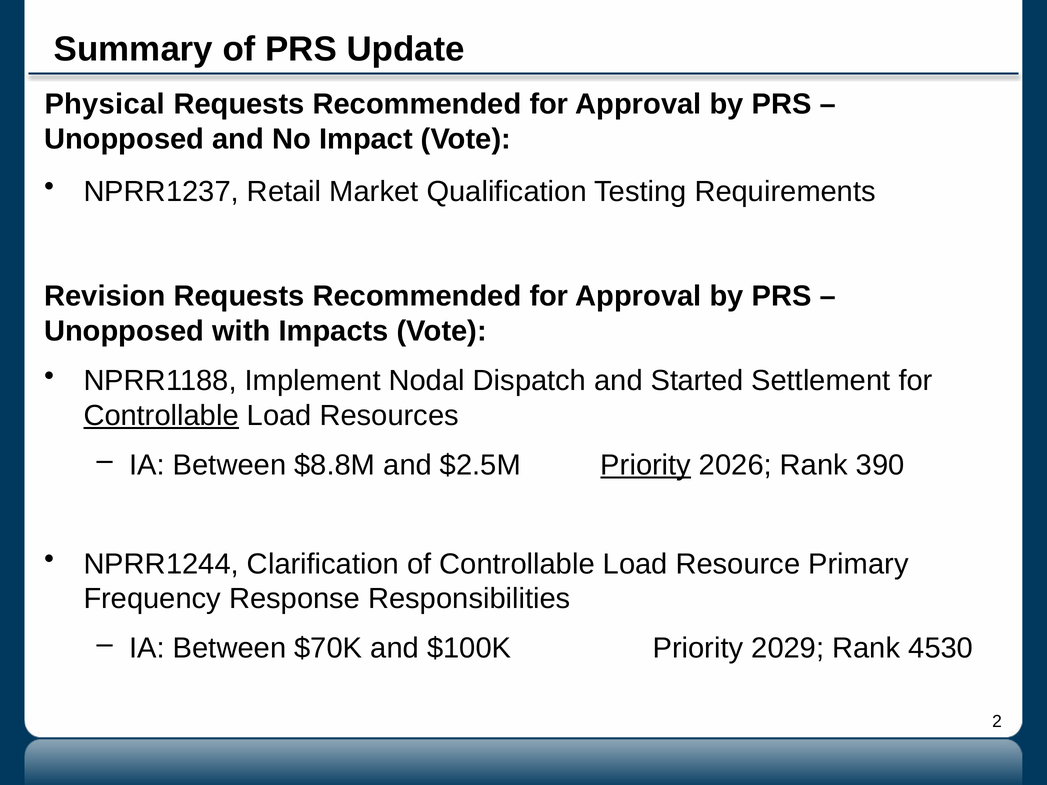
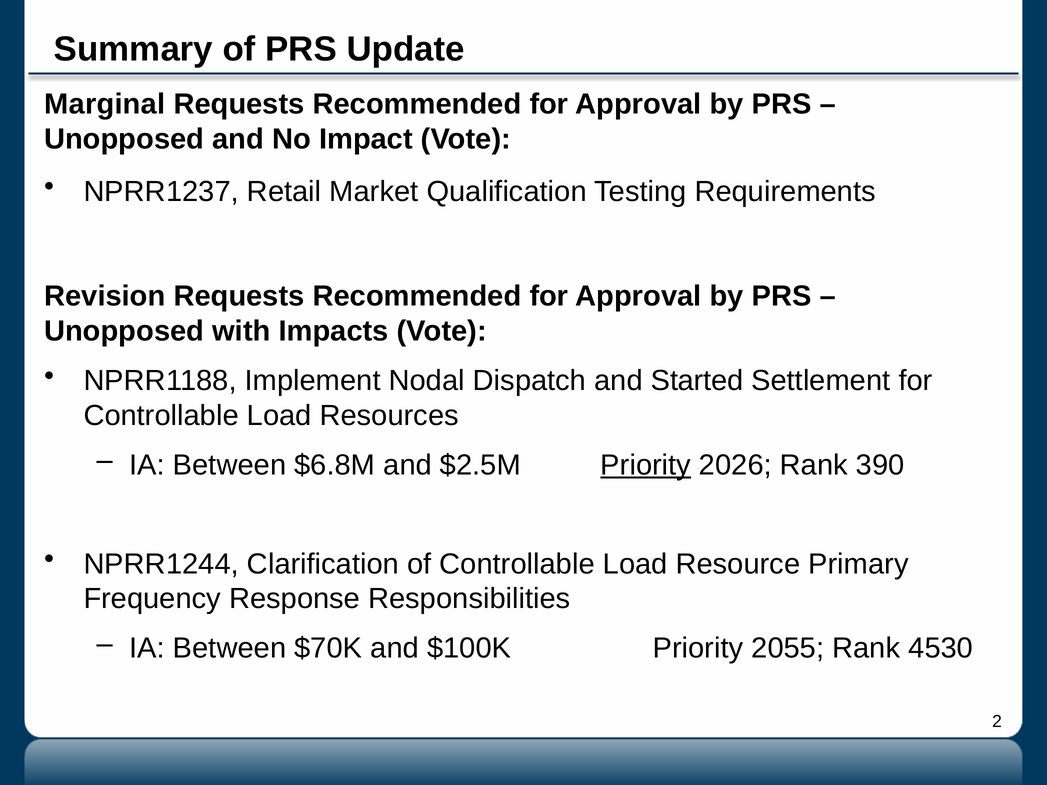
Physical: Physical -> Marginal
Controllable at (161, 416) underline: present -> none
$8.8M: $8.8M -> $6.8M
2029: 2029 -> 2055
